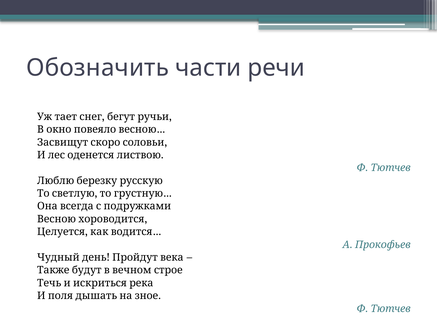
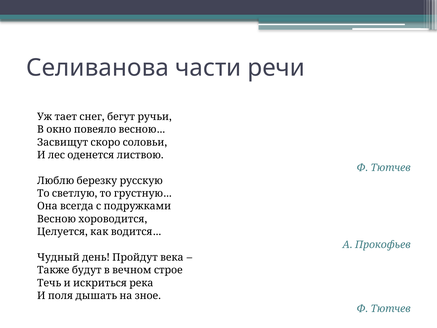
Обозначить: Обозначить -> Селиванова
